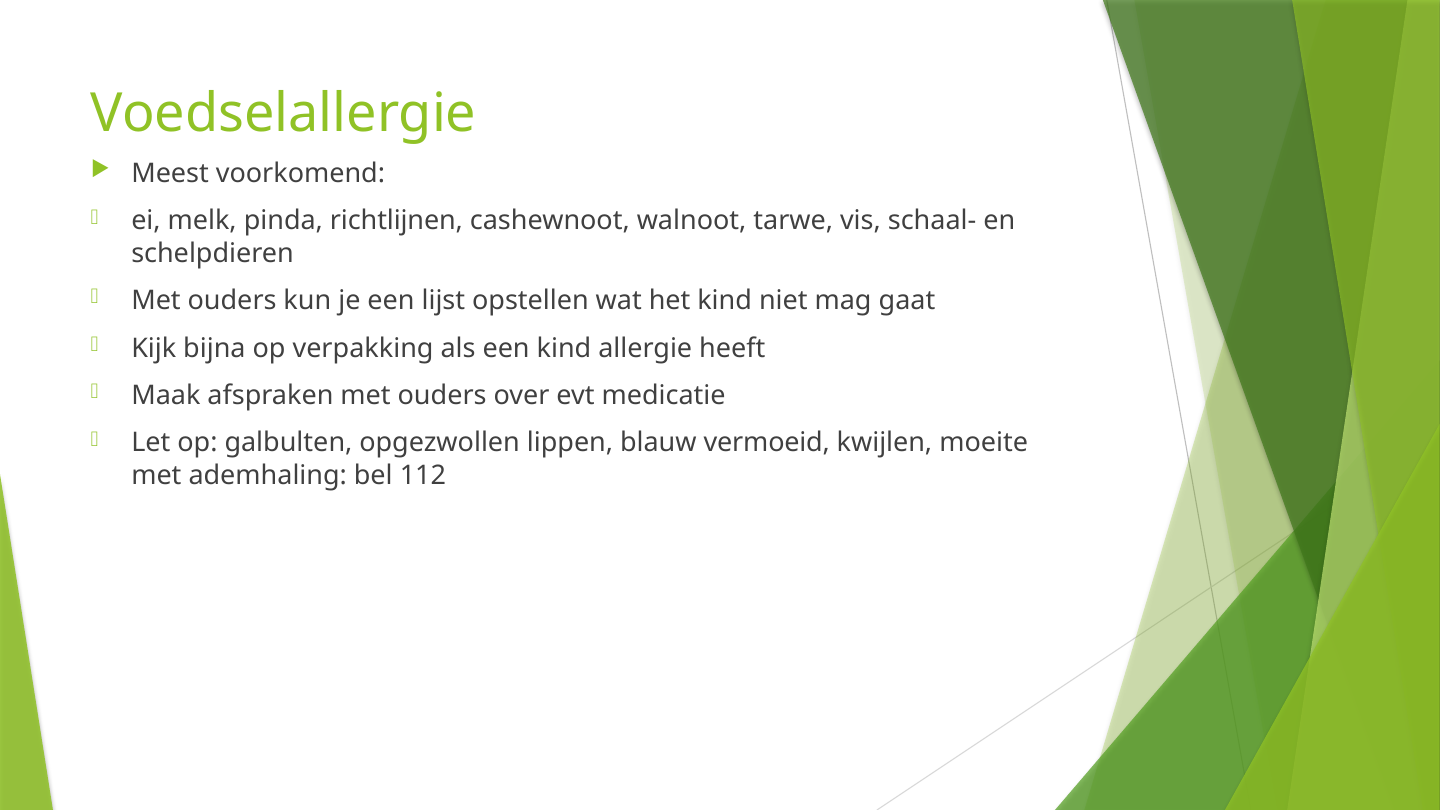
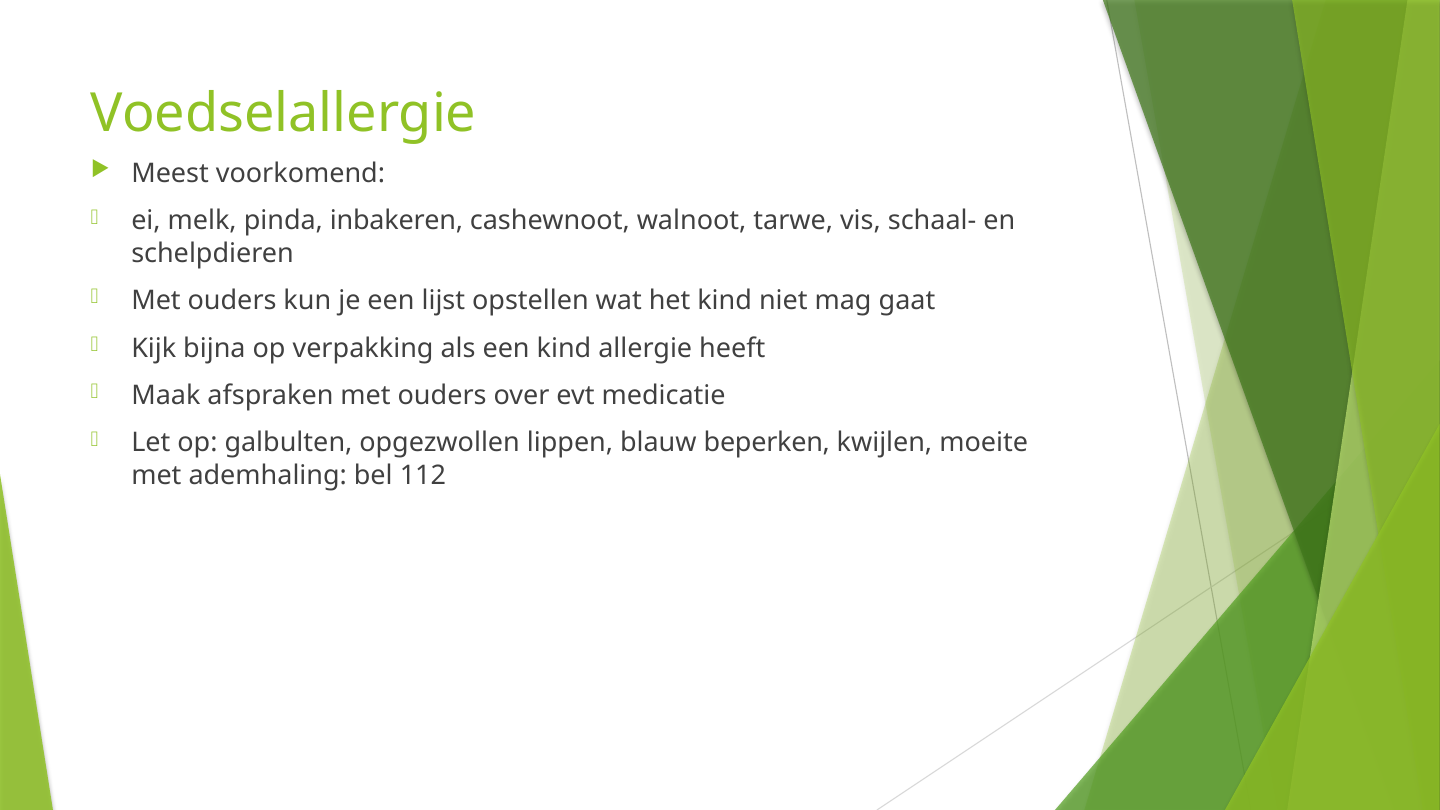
richtlijnen: richtlijnen -> inbakeren
vermoeid: vermoeid -> beperken
